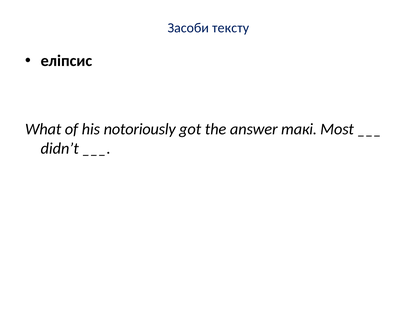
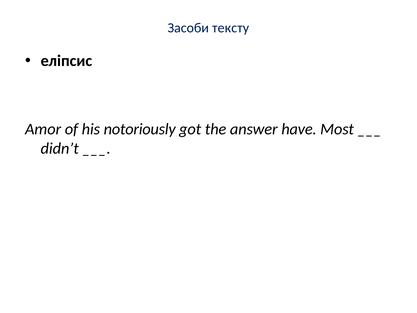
What: What -> Amor
такі: такі -> have
